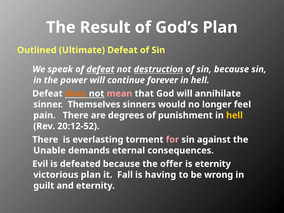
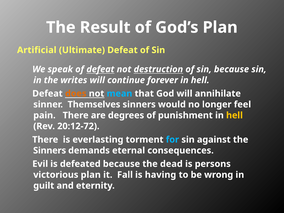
Outlined: Outlined -> Artificial
power: power -> writes
mean colour: pink -> light blue
20:12-52: 20:12-52 -> 20:12-72
for colour: pink -> light blue
Unable at (50, 150): Unable -> Sinners
offer: offer -> dead
is eternity: eternity -> persons
